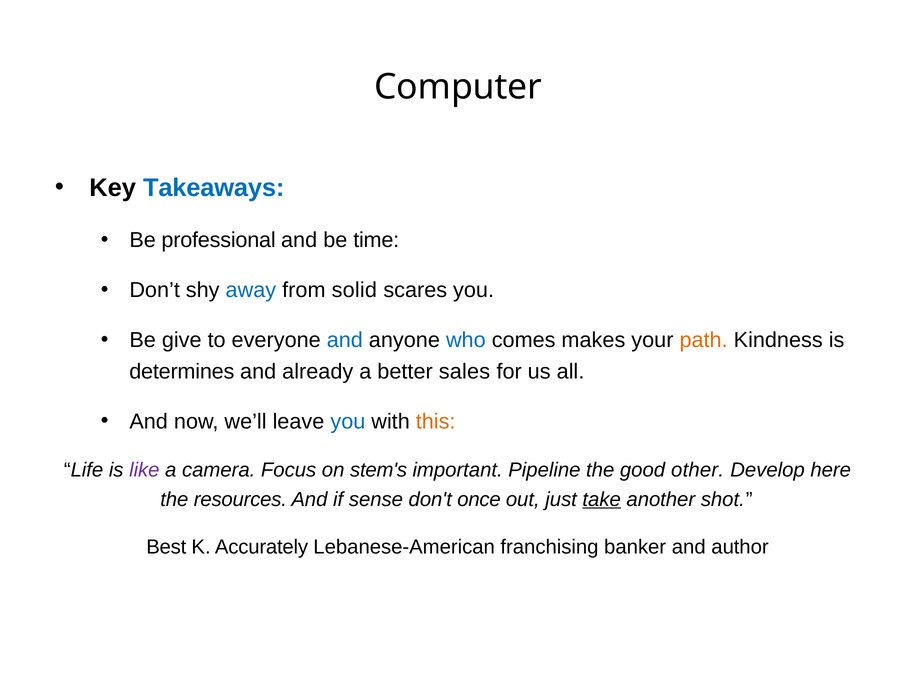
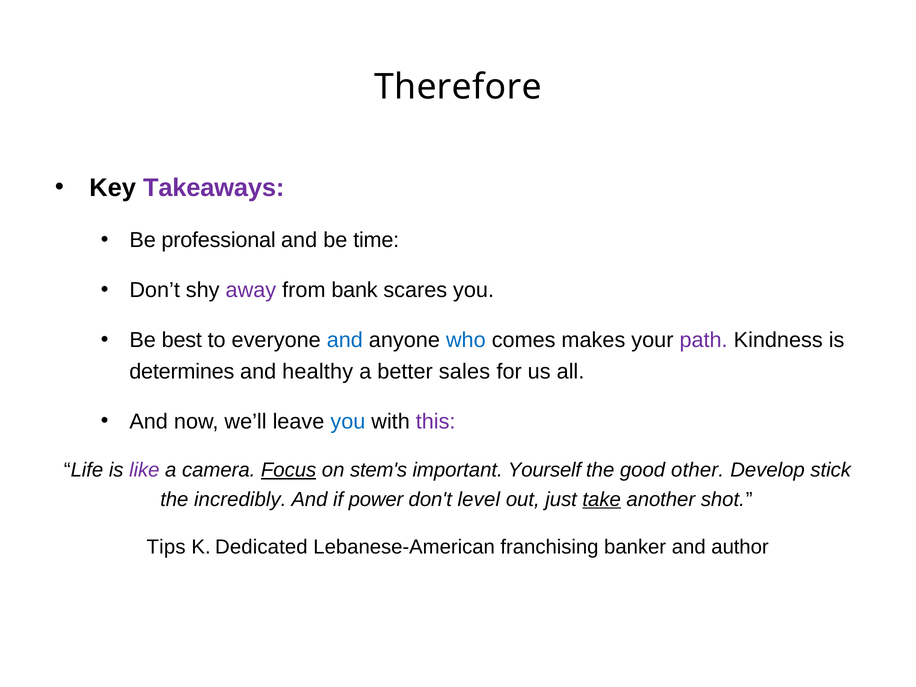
Computer: Computer -> Therefore
Takeaways colour: blue -> purple
away colour: blue -> purple
solid: solid -> bank
give: give -> best
path colour: orange -> purple
already: already -> healthy
this colour: orange -> purple
Focus underline: none -> present
Pipeline: Pipeline -> Yourself
here: here -> stick
resources: resources -> incredibly
sense: sense -> power
once: once -> level
Best: Best -> Tips
Accurately: Accurately -> Dedicated
